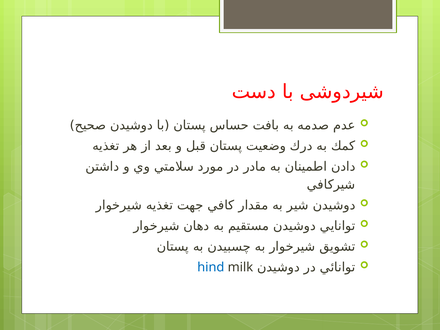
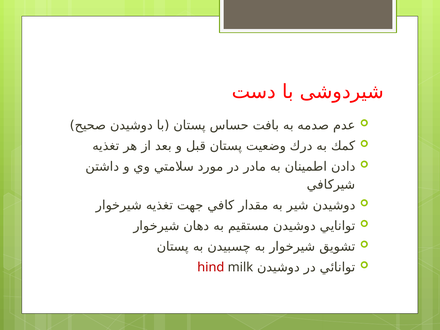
hind colour: blue -> red
